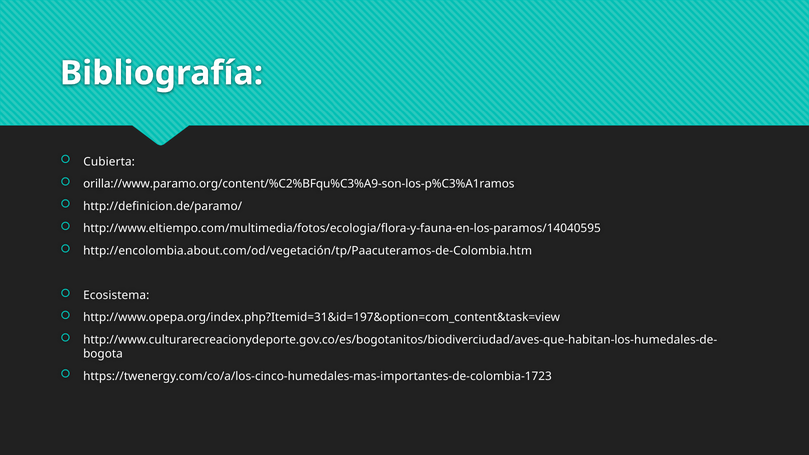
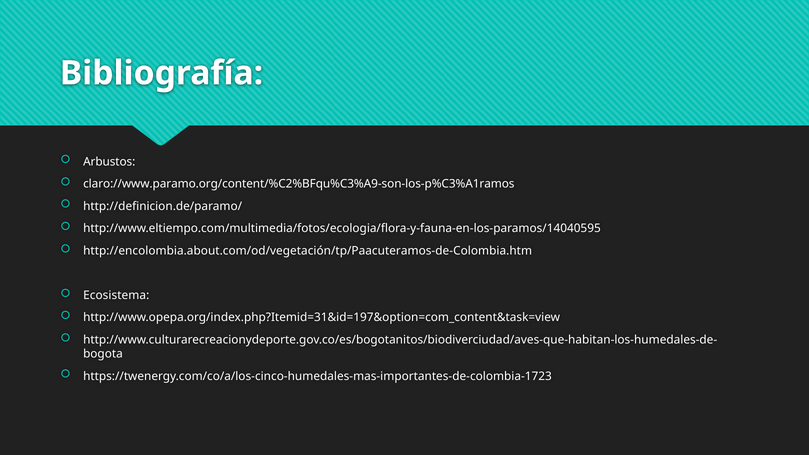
Cubierta: Cubierta -> Arbustos
orilla://www.paramo.org/content/%C2%BFqu%C3%A9-son-los-p%C3%A1ramos: orilla://www.paramo.org/content/%C2%BFqu%C3%A9-son-los-p%C3%A1ramos -> claro://www.paramo.org/content/%C2%BFqu%C3%A9-son-los-p%C3%A1ramos
